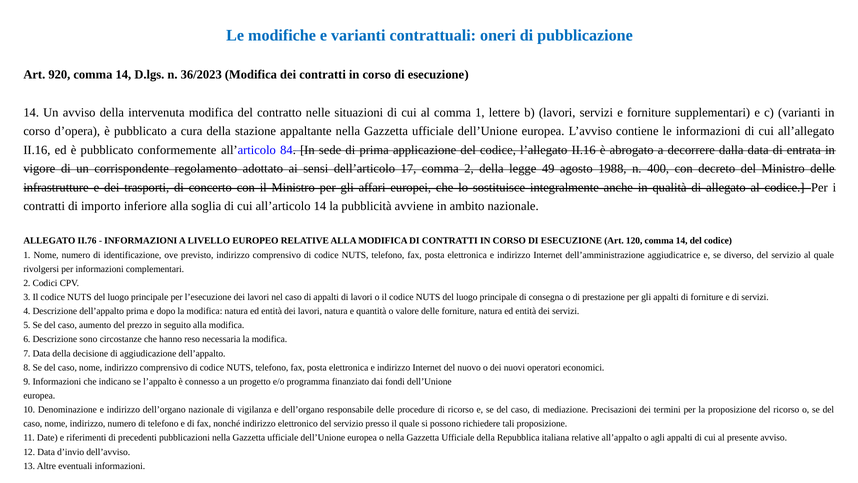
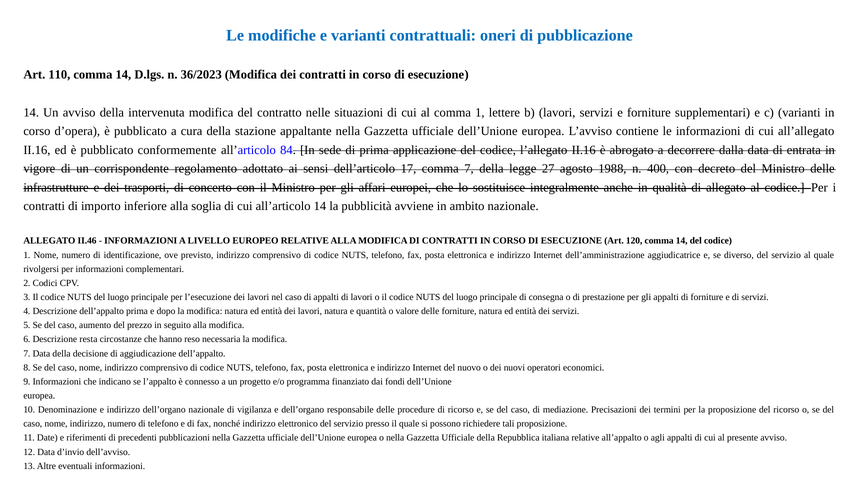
920: 920 -> 110
comma 2: 2 -> 7
49: 49 -> 27
II.76: II.76 -> II.46
sono: sono -> resta
